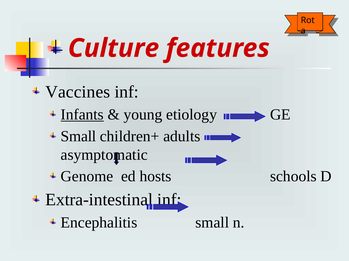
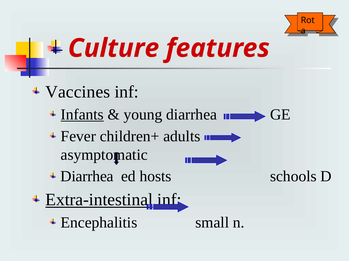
young etiology: etiology -> diarrhea
Small at (78, 137): Small -> Fever
Genome at (87, 177): Genome -> Diarrhea
Extra-intestinal underline: none -> present
